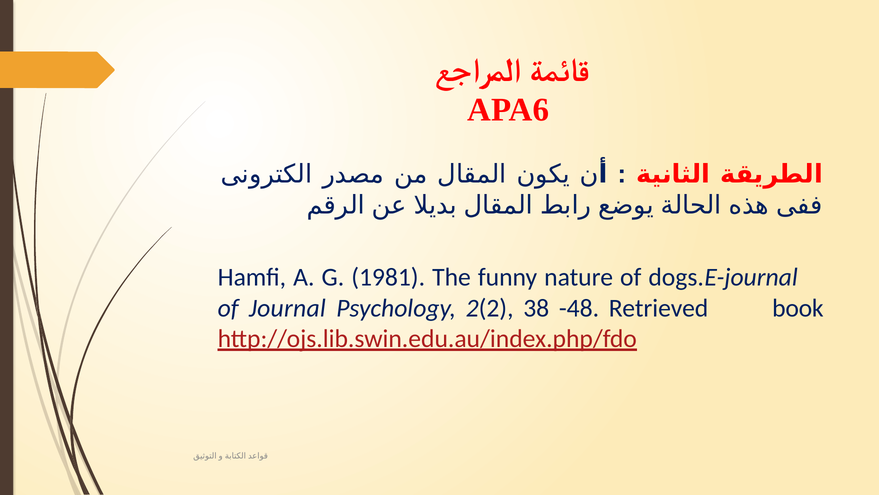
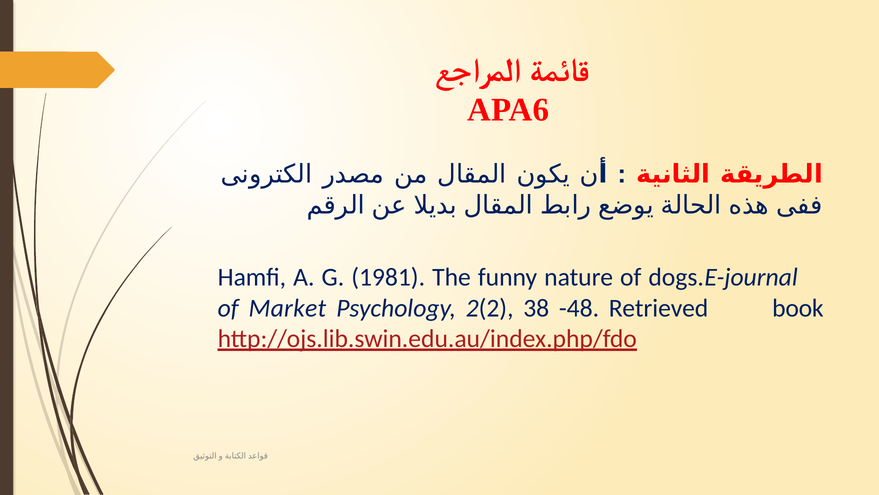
Journal: Journal -> Market
